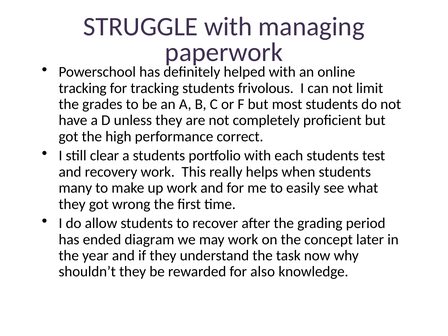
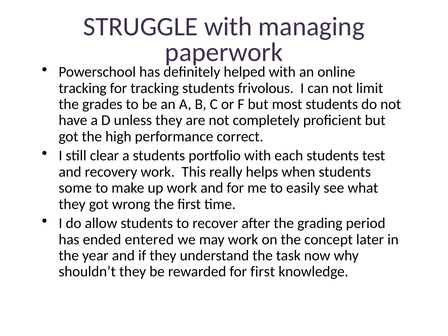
many: many -> some
diagram: diagram -> entered
for also: also -> first
